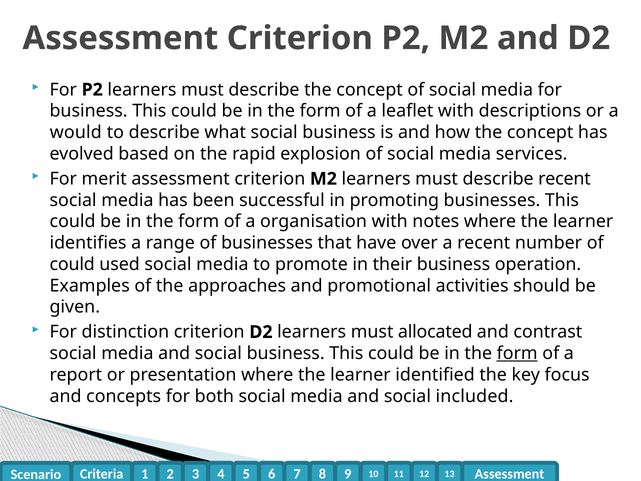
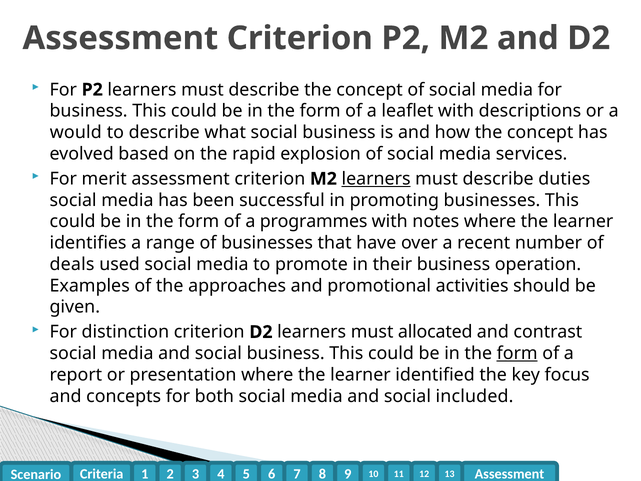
learners at (376, 179) underline: none -> present
describe recent: recent -> duties
organisation: organisation -> programmes
could at (72, 264): could -> deals
